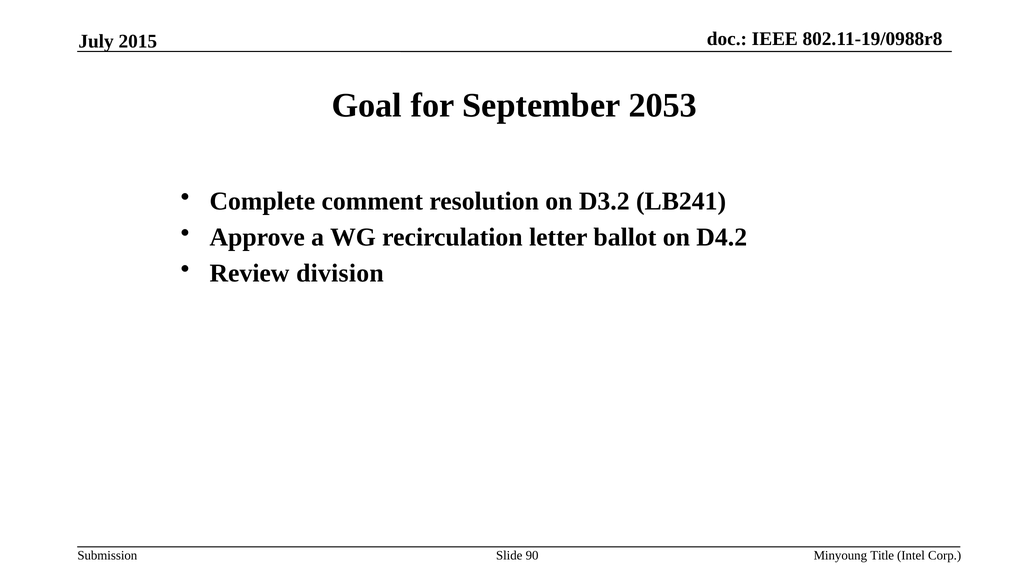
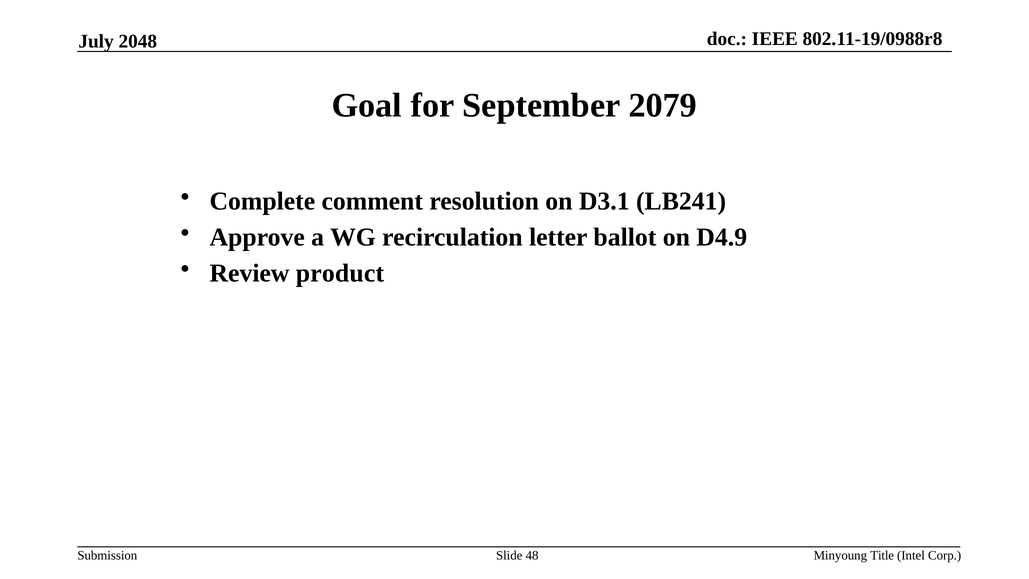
2015: 2015 -> 2048
2053: 2053 -> 2079
D3.2: D3.2 -> D3.1
D4.2: D4.2 -> D4.9
division: division -> product
90: 90 -> 48
